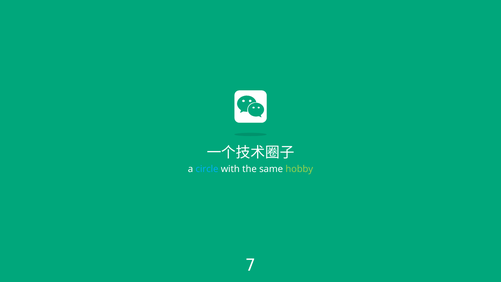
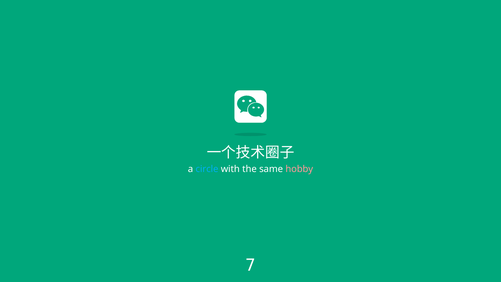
hobby colour: light green -> pink
